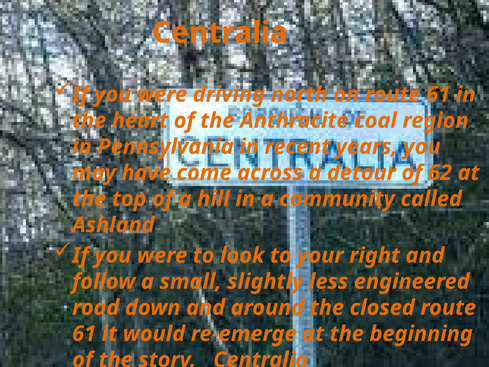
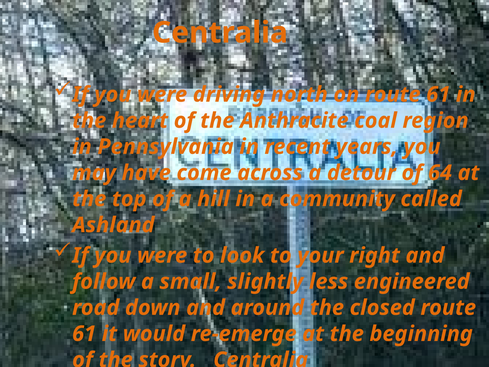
62: 62 -> 64
